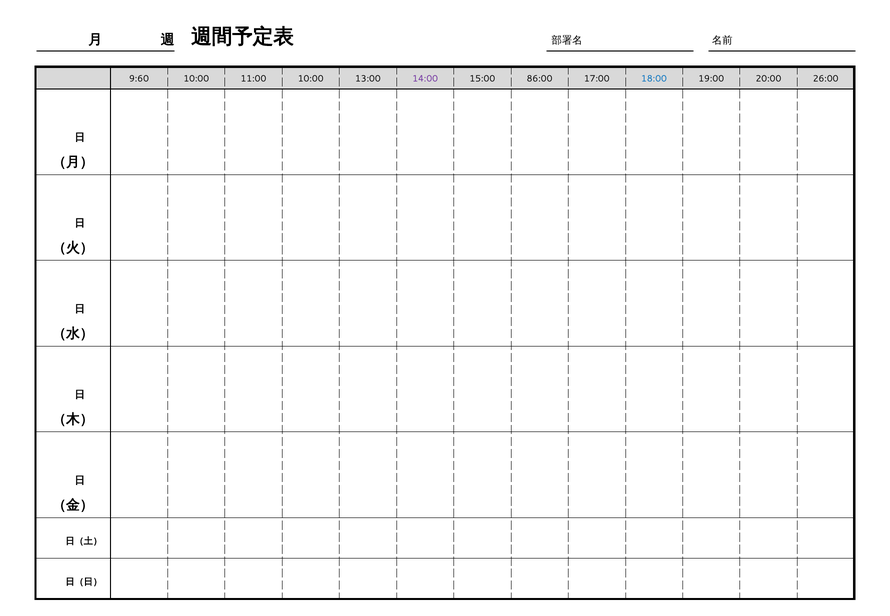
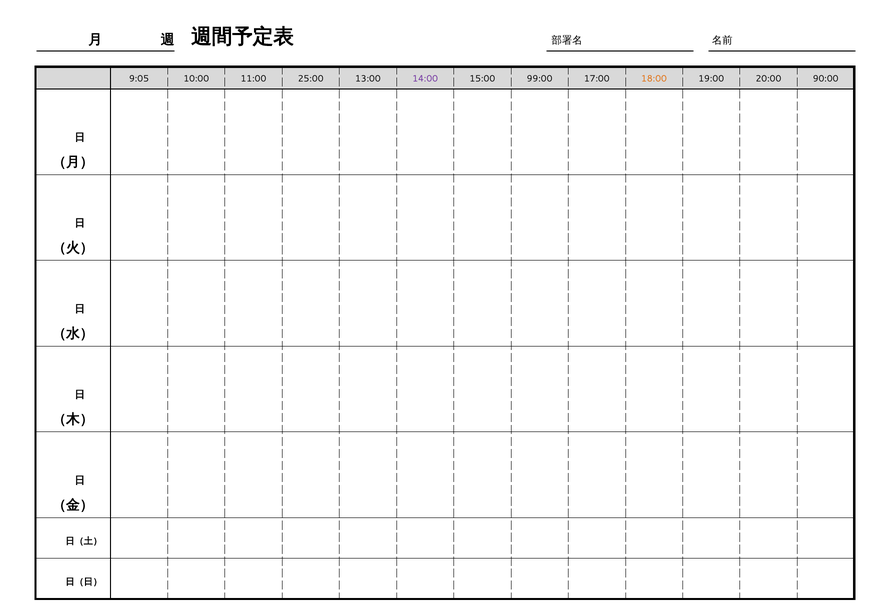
9:60: 9:60 -> 9:05
11:00 10:00: 10:00 -> 25:00
86:00: 86:00 -> 99:00
18:00 colour: blue -> orange
26:00: 26:00 -> 90:00
